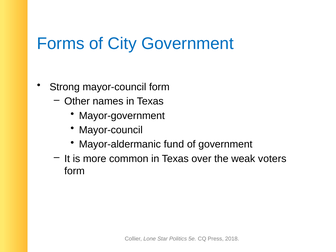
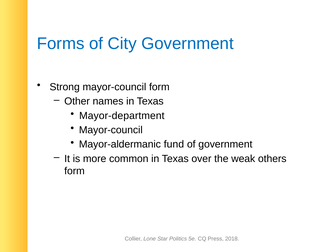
Mayor-government: Mayor-government -> Mayor-department
voters: voters -> others
